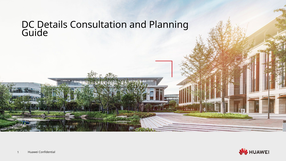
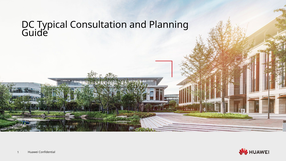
Details: Details -> Typical
